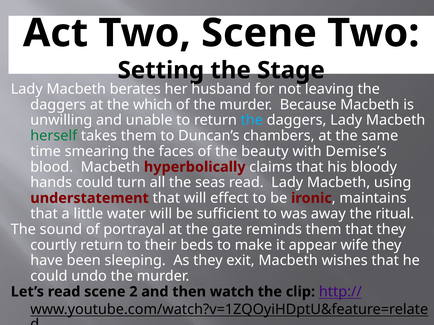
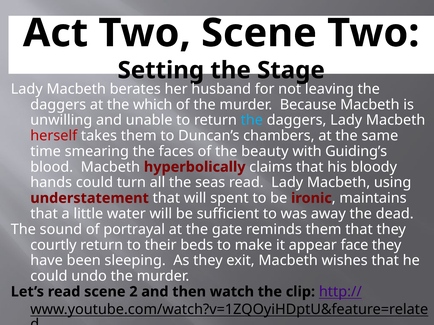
herself colour: green -> red
Demise’s: Demise’s -> Guiding’s
effect: effect -> spent
ritual: ritual -> dead
wife: wife -> face
